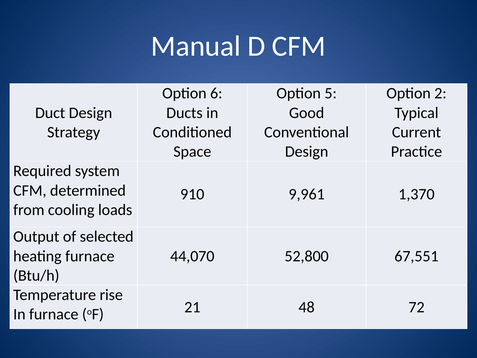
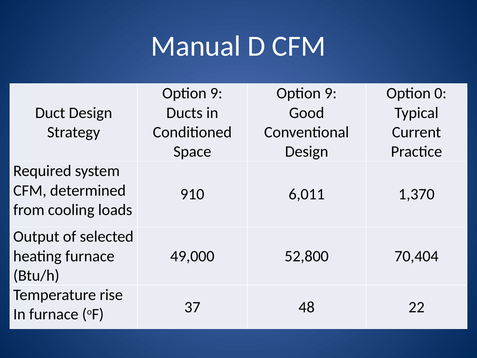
6 at (216, 93): 6 -> 9
5 at (331, 93): 5 -> 9
2: 2 -> 0
9,961: 9,961 -> 6,011
44,070: 44,070 -> 49,000
67,551: 67,551 -> 70,404
21: 21 -> 37
72: 72 -> 22
